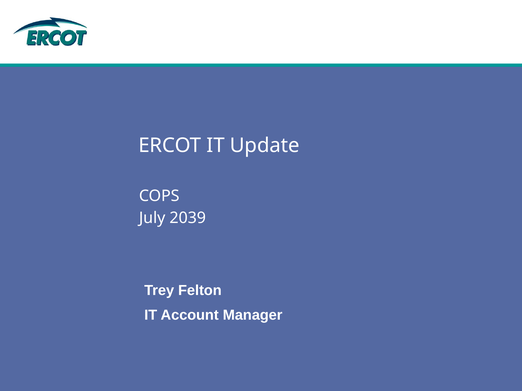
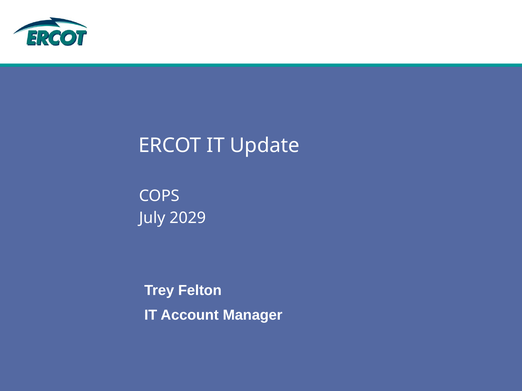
2039: 2039 -> 2029
